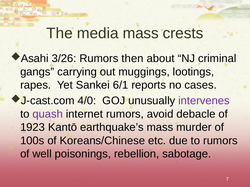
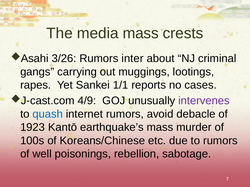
then: then -> inter
6/1: 6/1 -> 1/1
4/0: 4/0 -> 4/9
quash colour: purple -> blue
